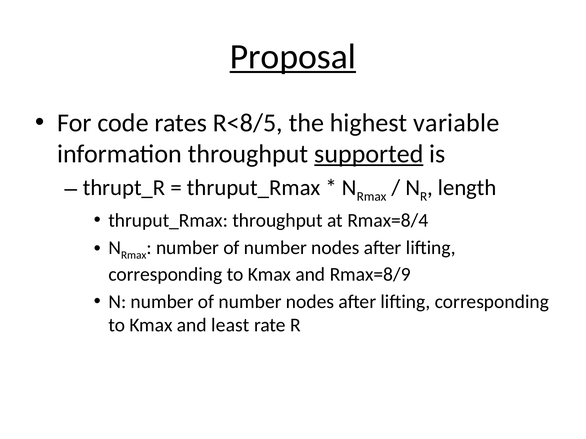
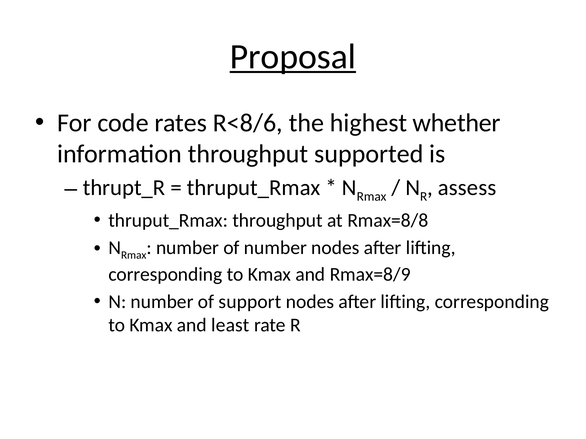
R<8/5: R<8/5 -> R<8/6
variable: variable -> whether
supported underline: present -> none
length: length -> assess
Rmax=8/4: Rmax=8/4 -> Rmax=8/8
N number of number: number -> support
